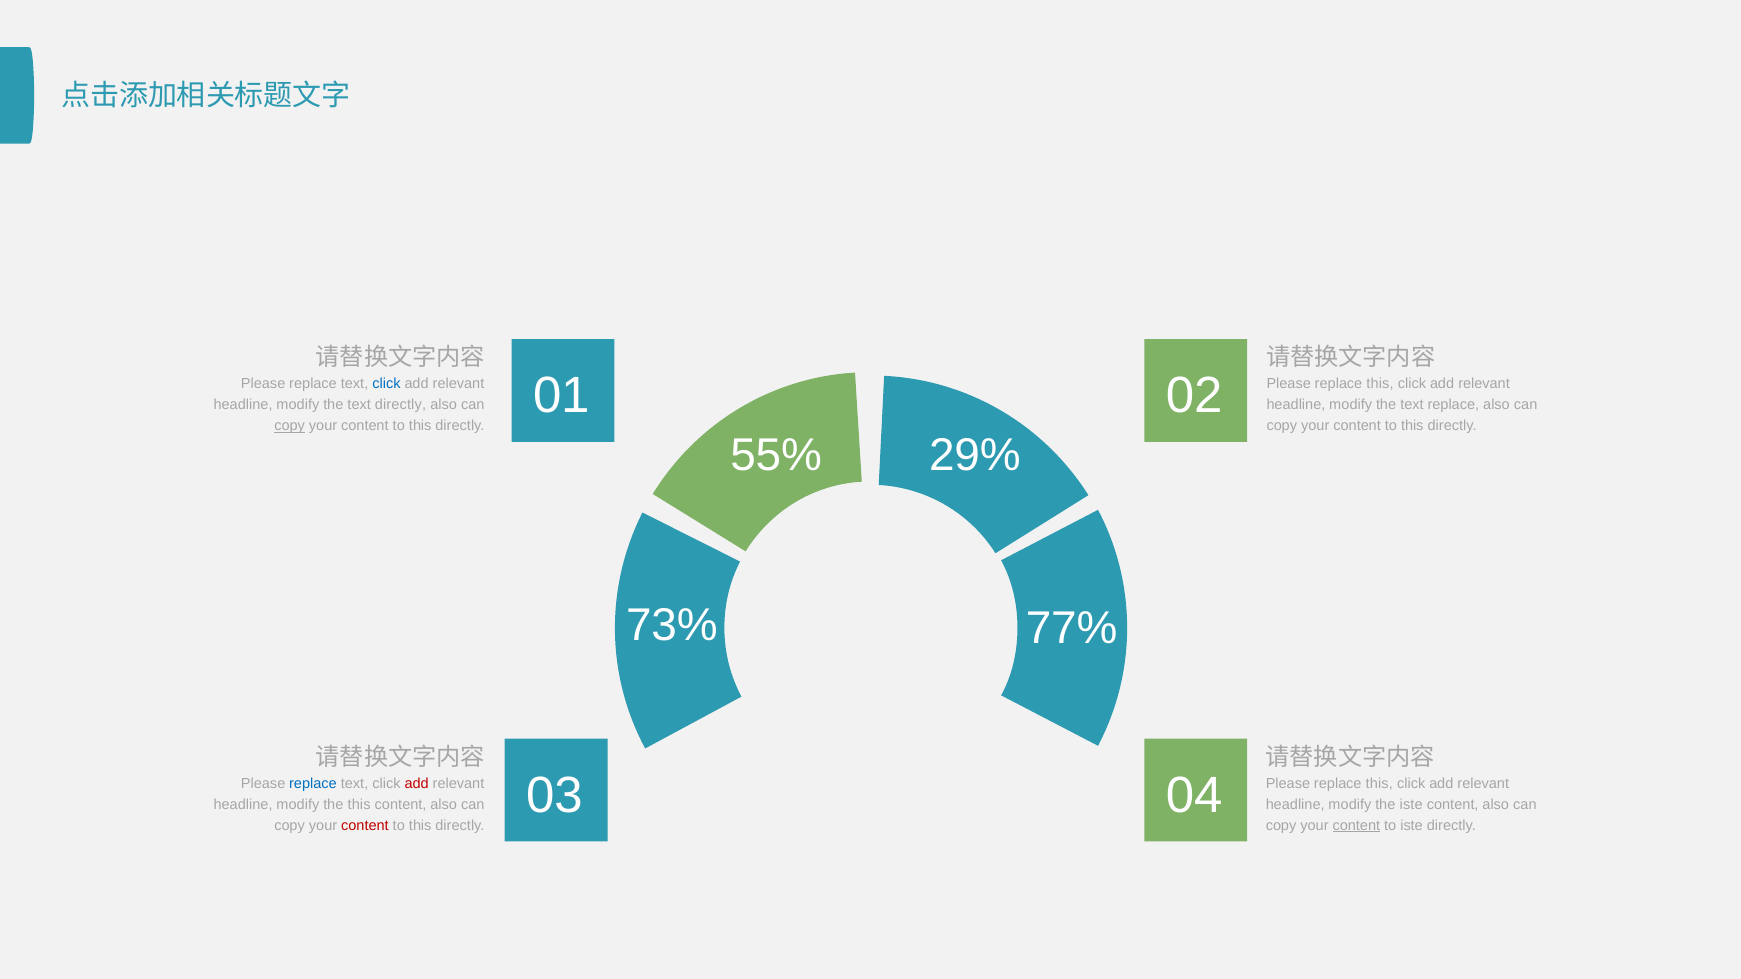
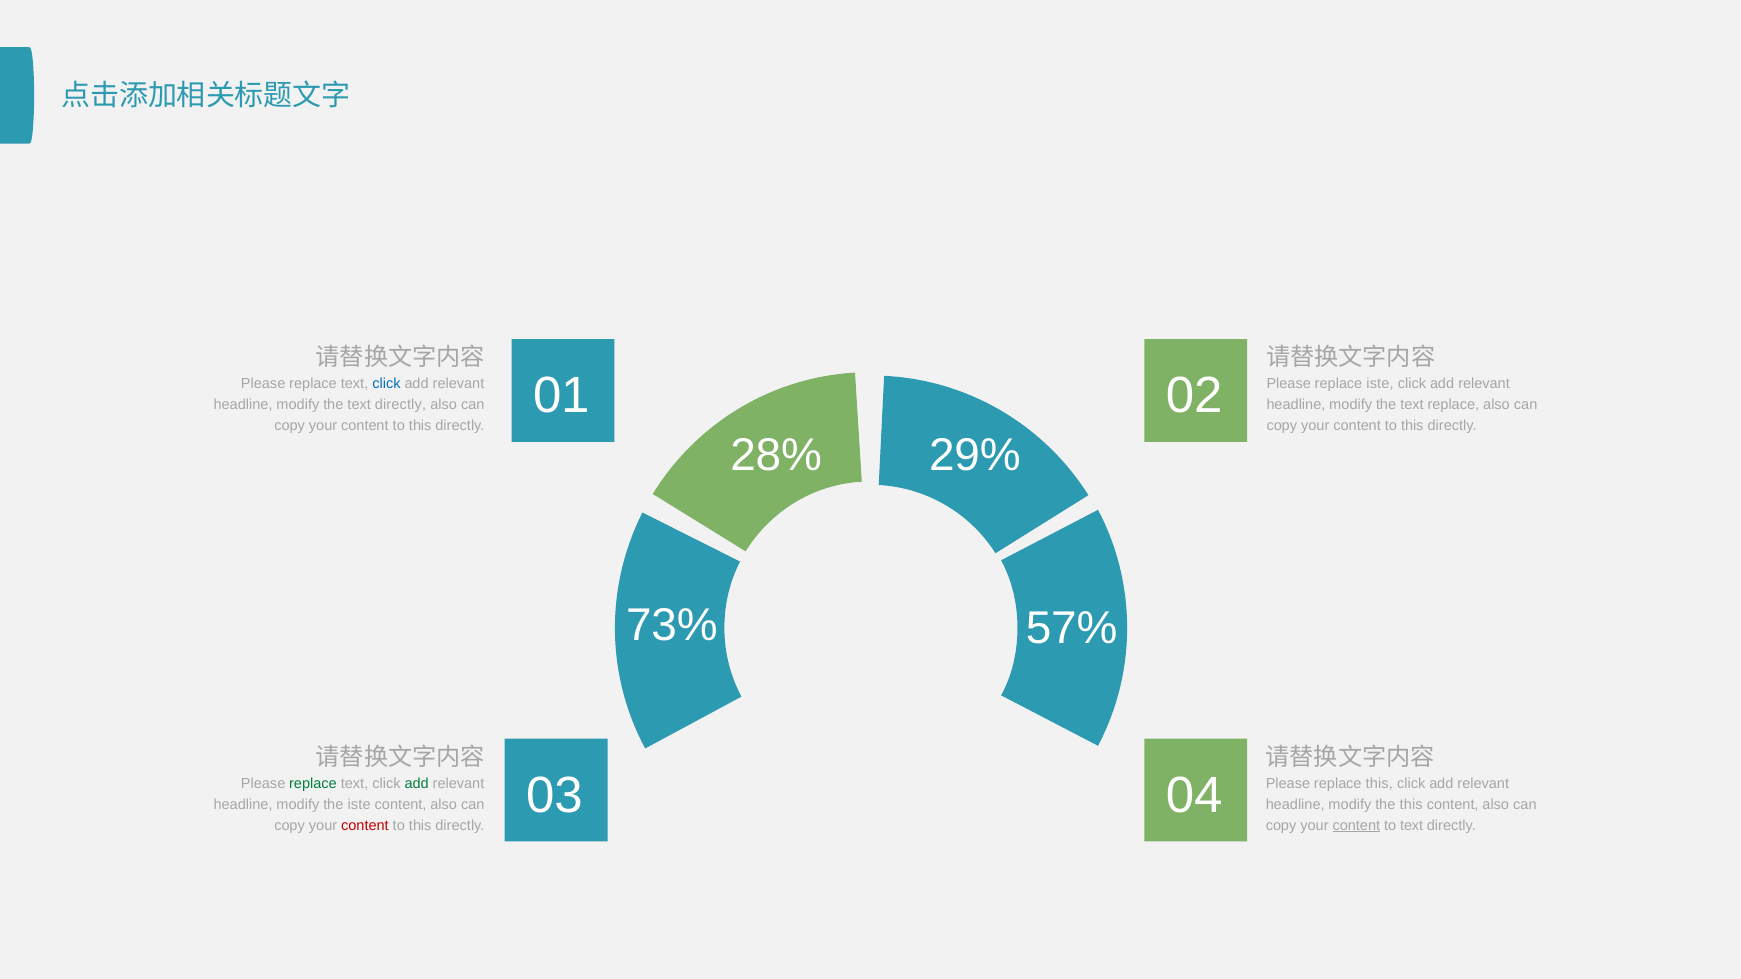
this at (1380, 384): this -> iste
copy at (290, 426) underline: present -> none
55%: 55% -> 28%
77%: 77% -> 57%
replace at (313, 784) colour: blue -> green
add at (417, 784) colour: red -> green
the iste: iste -> this
the this: this -> iste
to iste: iste -> text
